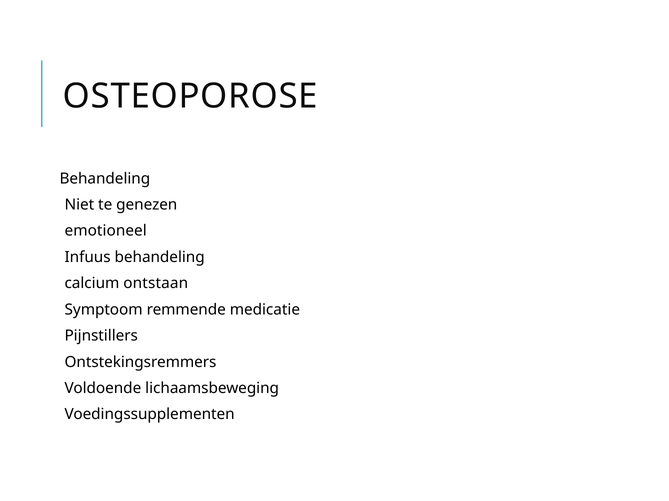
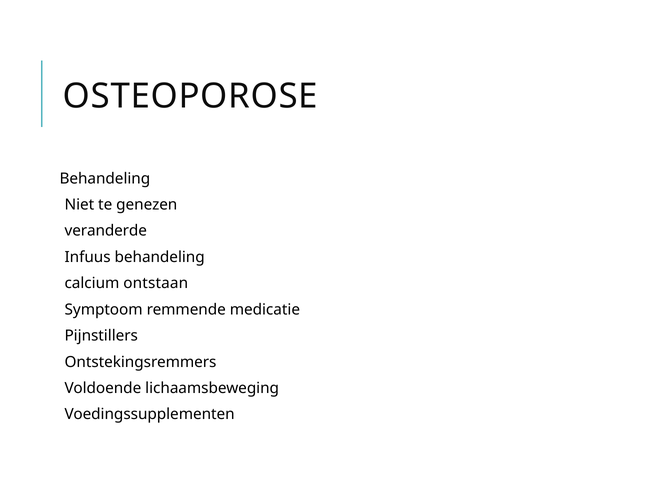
emotioneel: emotioneel -> veranderde
